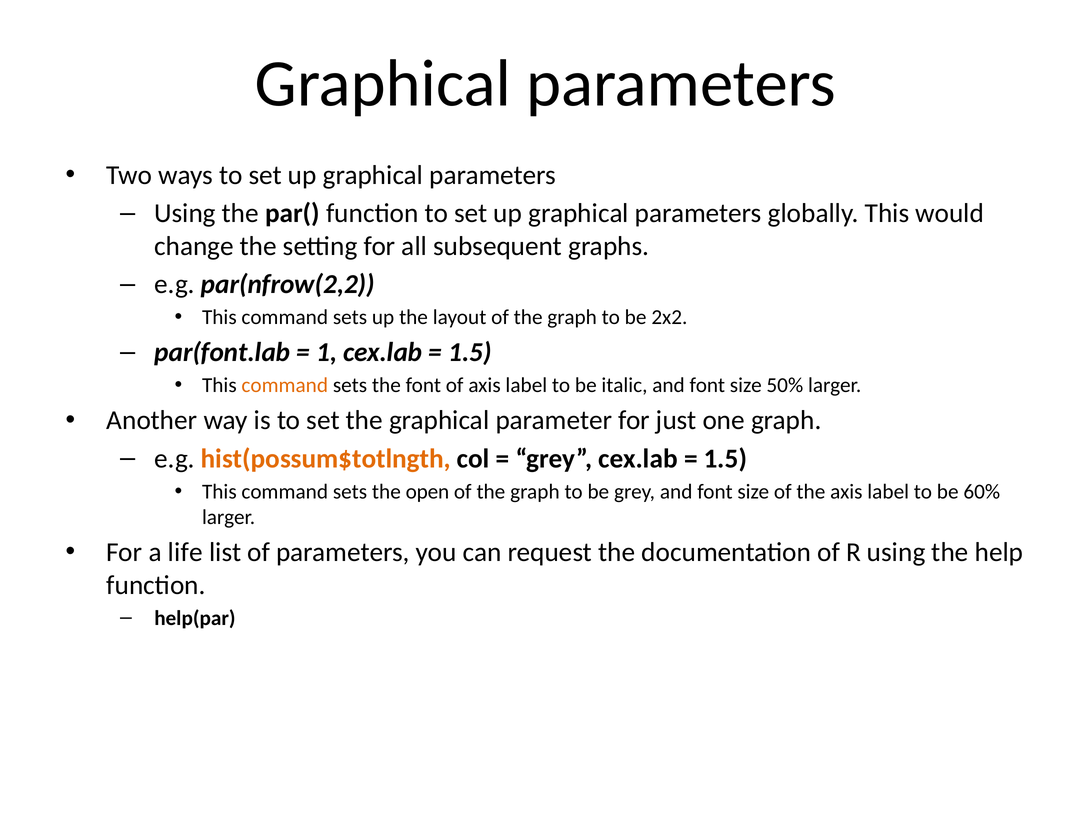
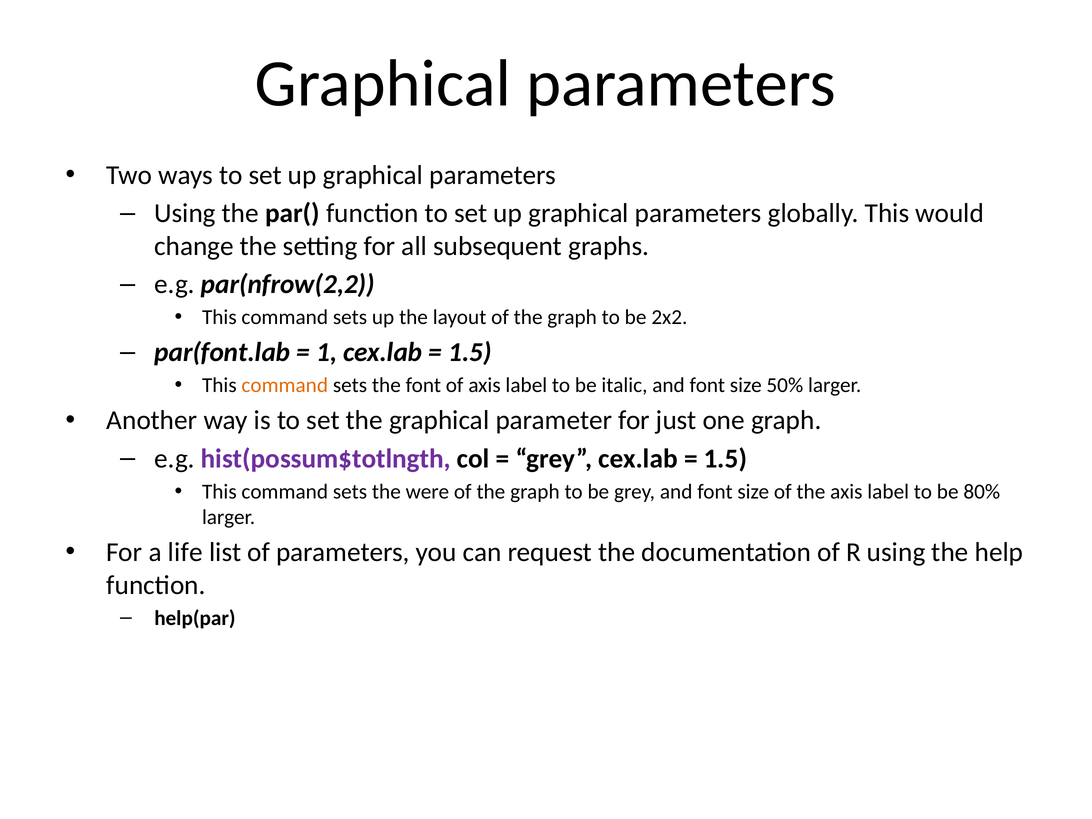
hist(possum$totlngth colour: orange -> purple
open: open -> were
60%: 60% -> 80%
